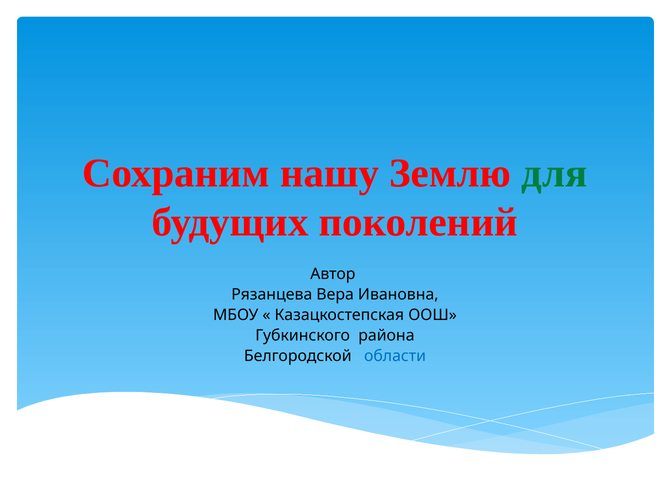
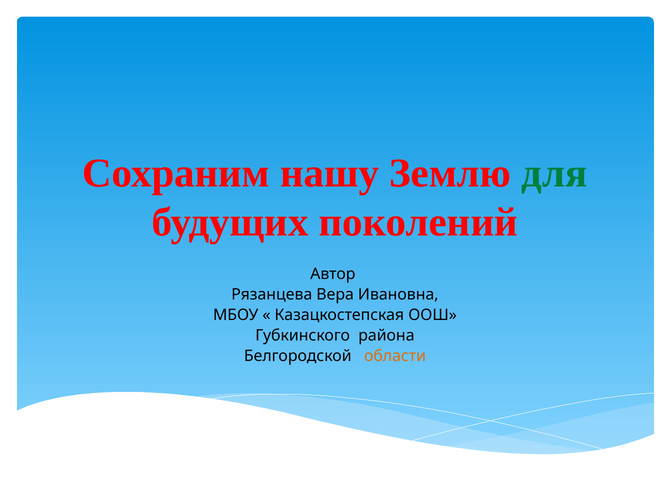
области colour: blue -> orange
